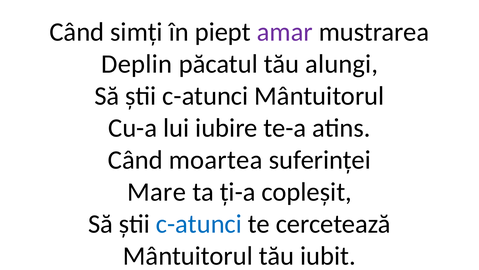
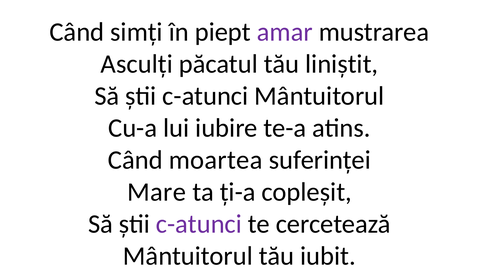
Deplin: Deplin -> Asculți
alungi: alungi -> liniștit
c-atunci at (199, 224) colour: blue -> purple
